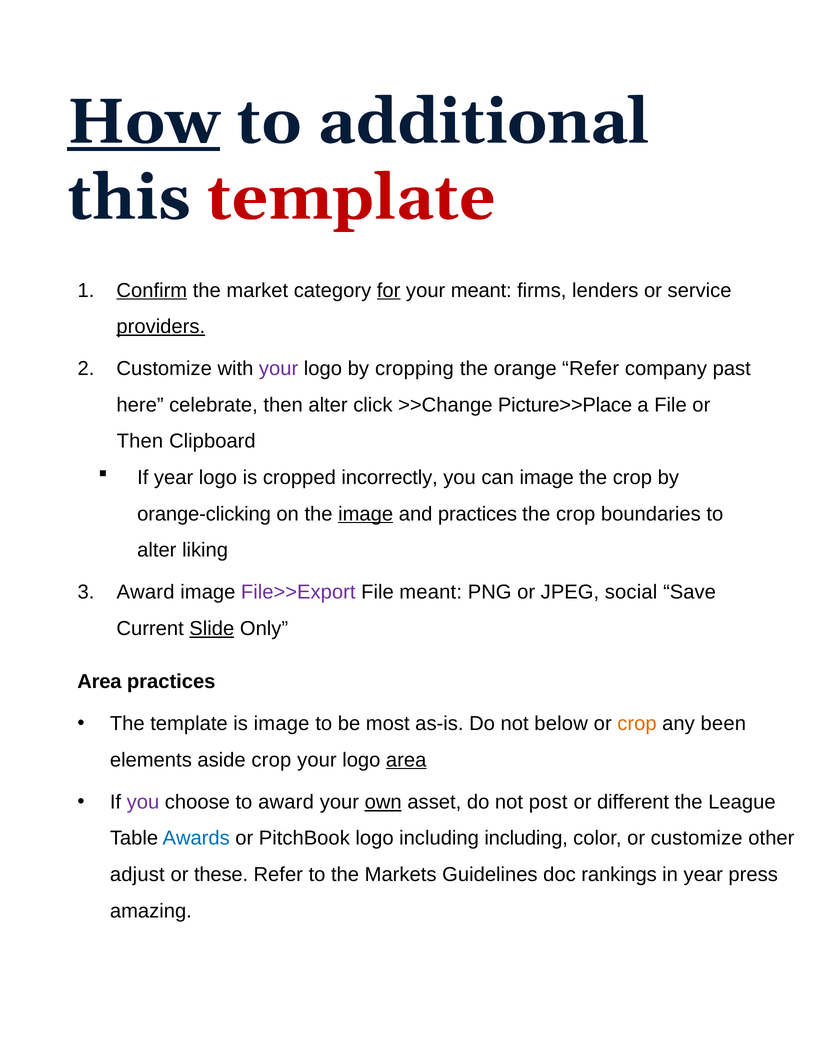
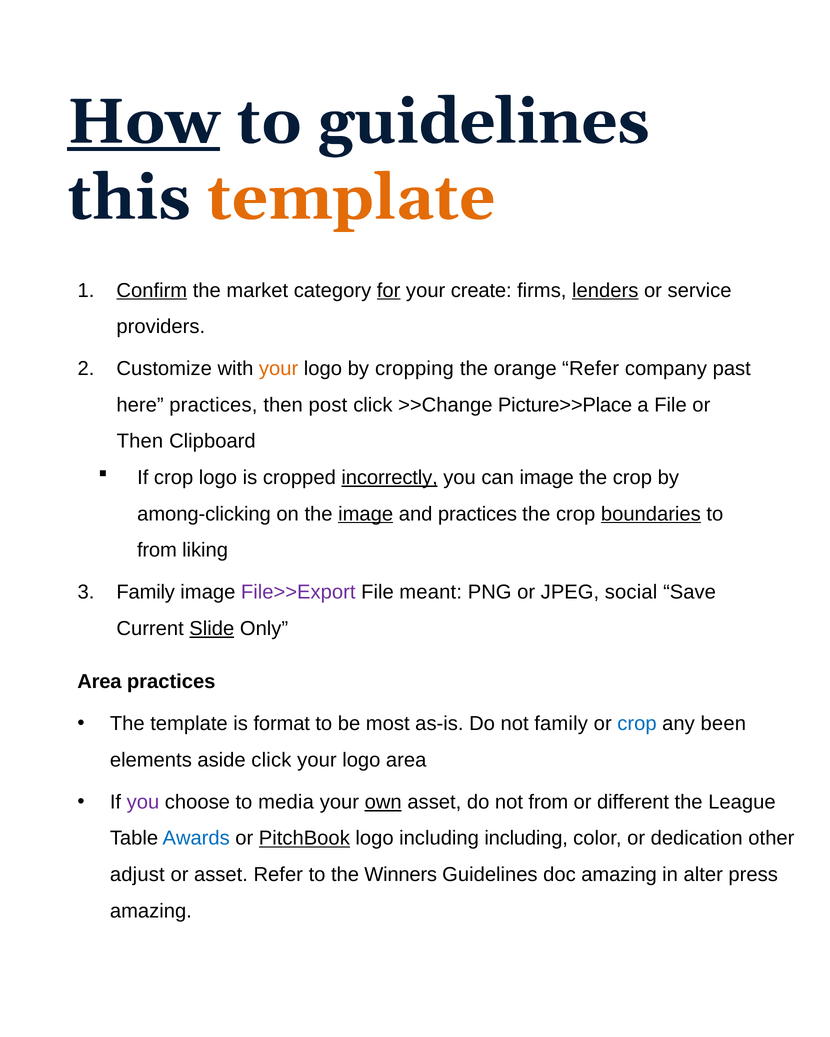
to additional: additional -> guidelines
template at (351, 198) colour: red -> orange
your meant: meant -> create
lenders underline: none -> present
providers underline: present -> none
your at (279, 369) colour: purple -> orange
here celebrate: celebrate -> practices
then alter: alter -> post
If year: year -> crop
incorrectly underline: none -> present
orange-clicking: orange-clicking -> among-clicking
boundaries underline: none -> present
alter at (157, 550): alter -> from
Award at (146, 593): Award -> Family
is image: image -> format
not below: below -> family
crop at (637, 724) colour: orange -> blue
aside crop: crop -> click
area at (406, 760) underline: present -> none
to award: award -> media
not post: post -> from
PitchBook underline: none -> present
or customize: customize -> dedication
or these: these -> asset
Markets: Markets -> Winners
doc rankings: rankings -> amazing
in year: year -> alter
